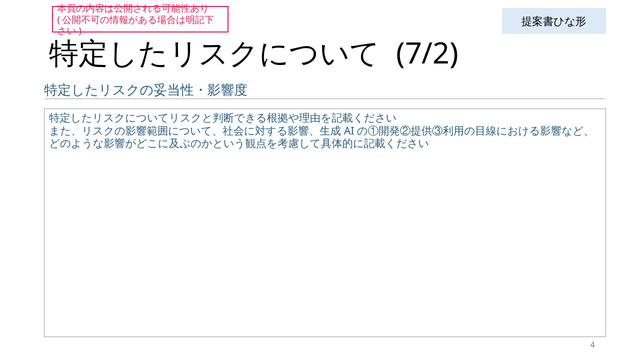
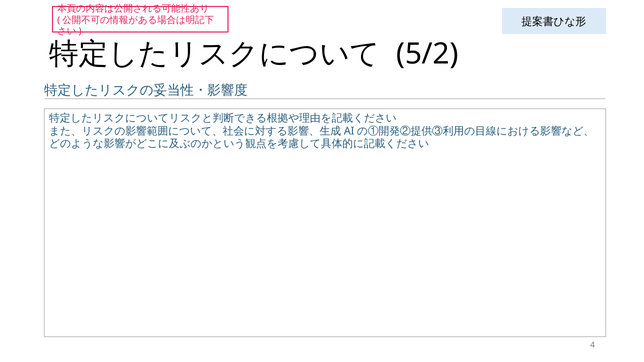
7/2: 7/2 -> 5/2
